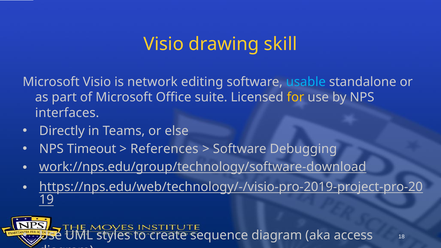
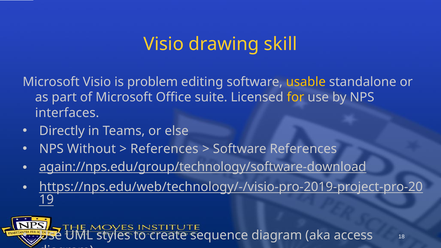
network: network -> problem
usable colour: light blue -> yellow
Timeout: Timeout -> Without
Software Debugging: Debugging -> References
work://nps.edu/group/technology/software-download: work://nps.edu/group/technology/software-download -> again://nps.edu/group/technology/software-download
